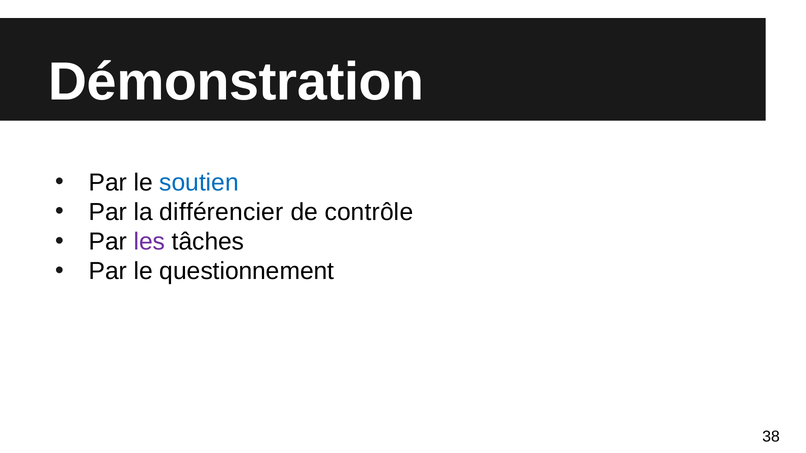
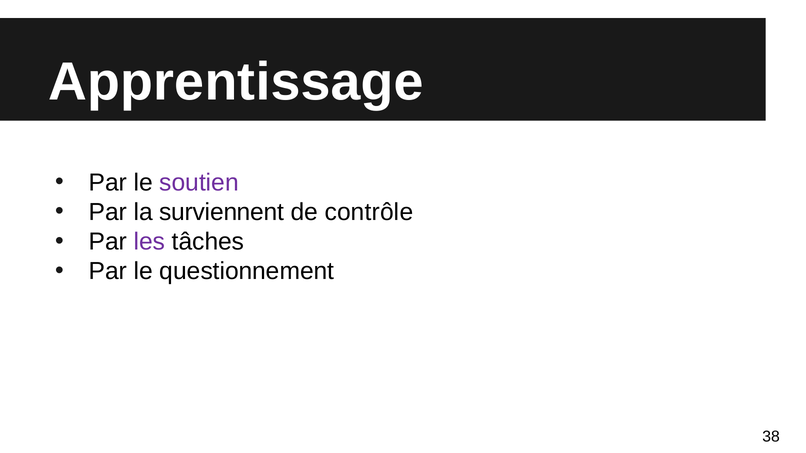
Démonstration: Démonstration -> Apprentissage
soutien colour: blue -> purple
différencier: différencier -> surviennent
